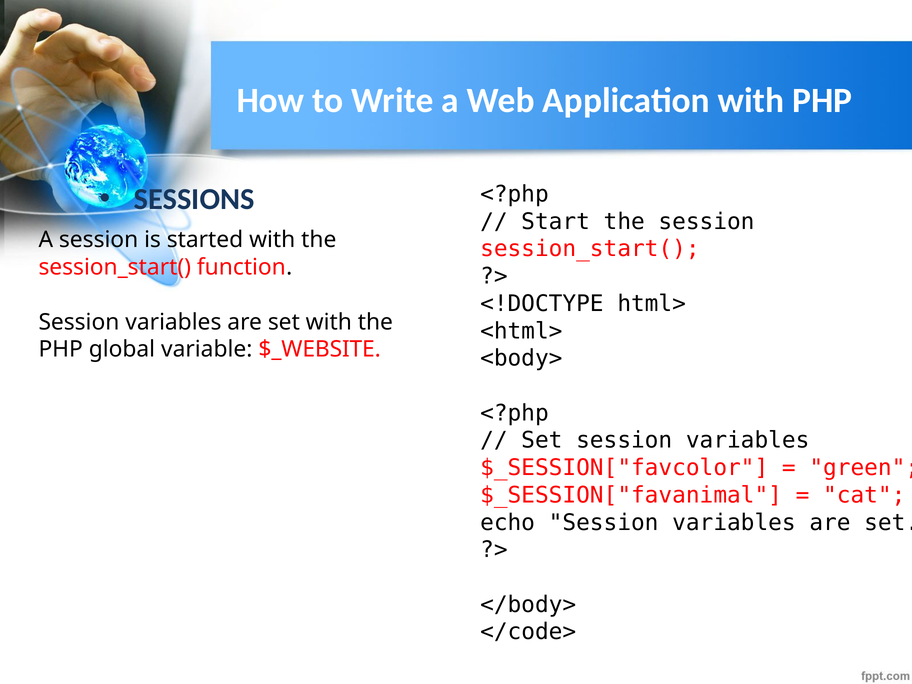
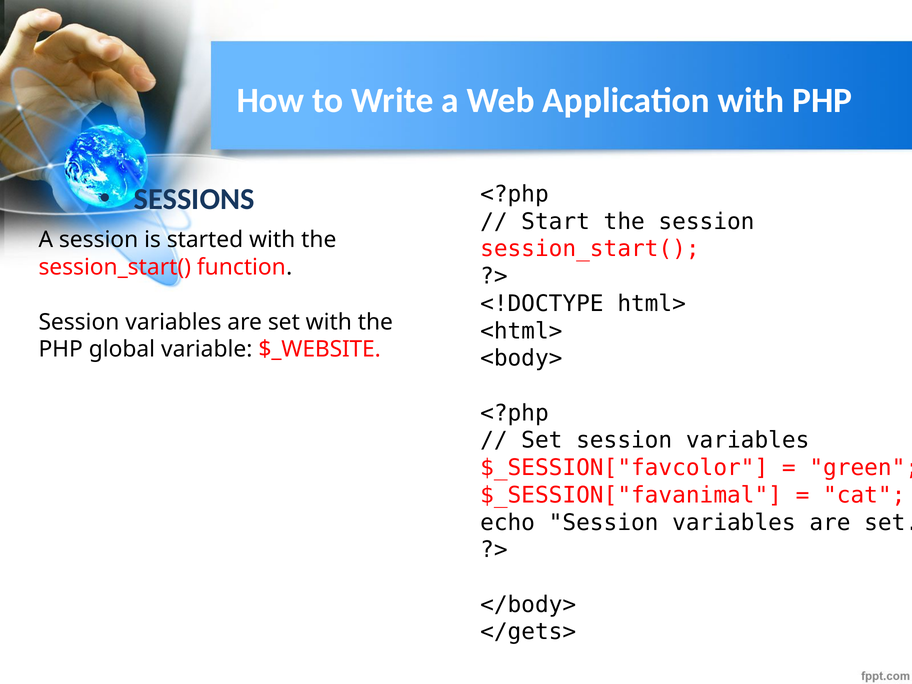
</code>: </code> -> </gets>
